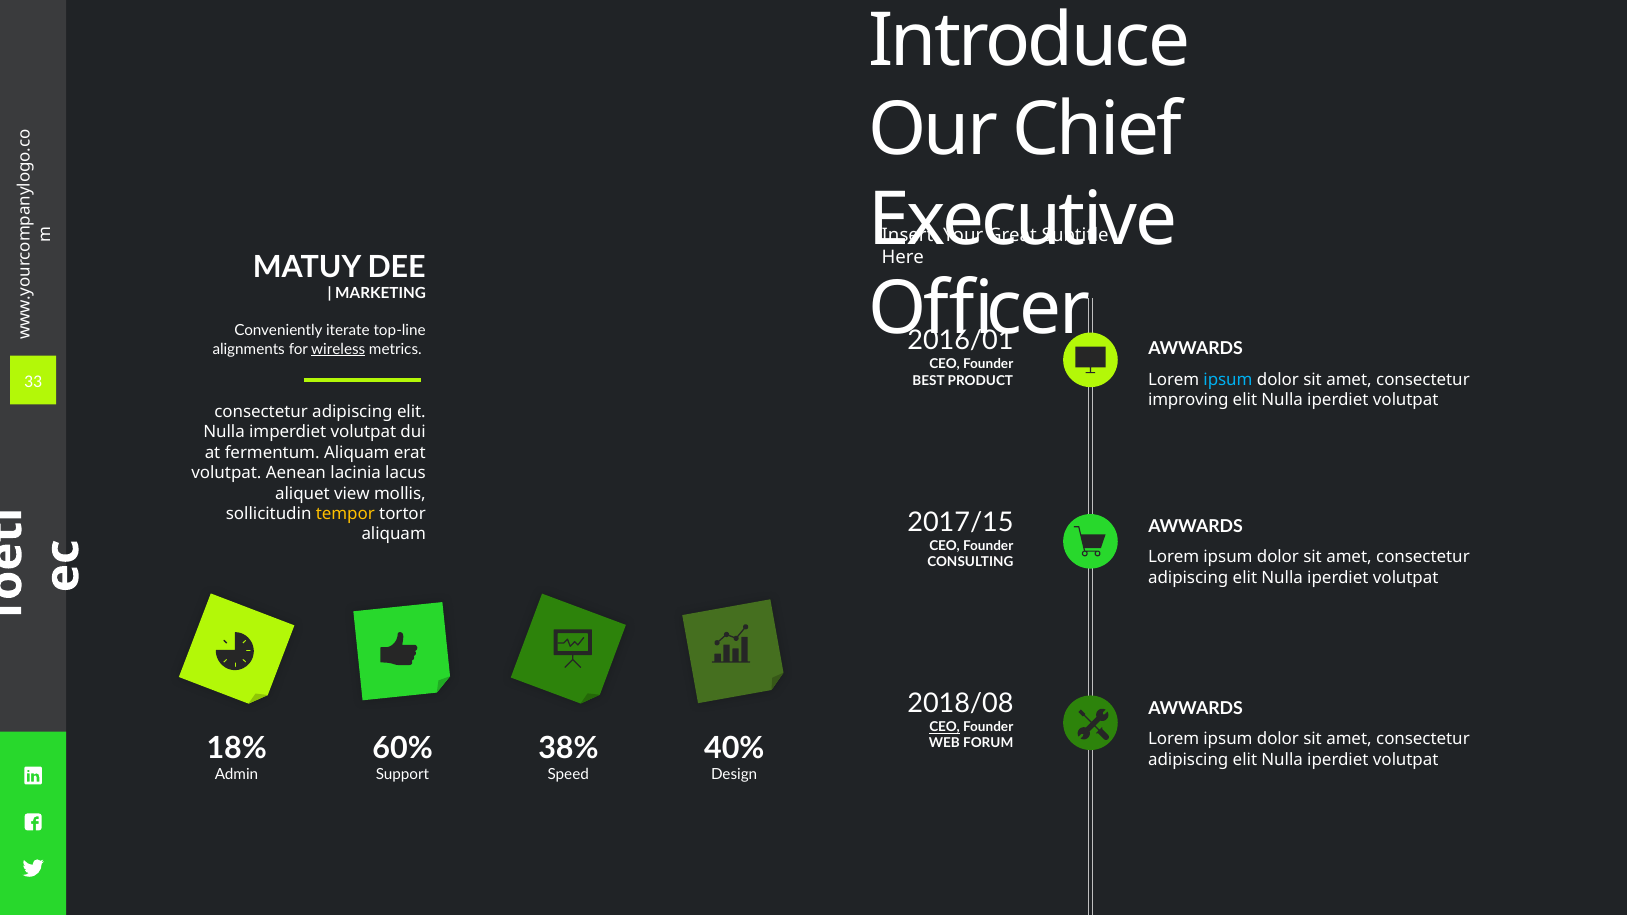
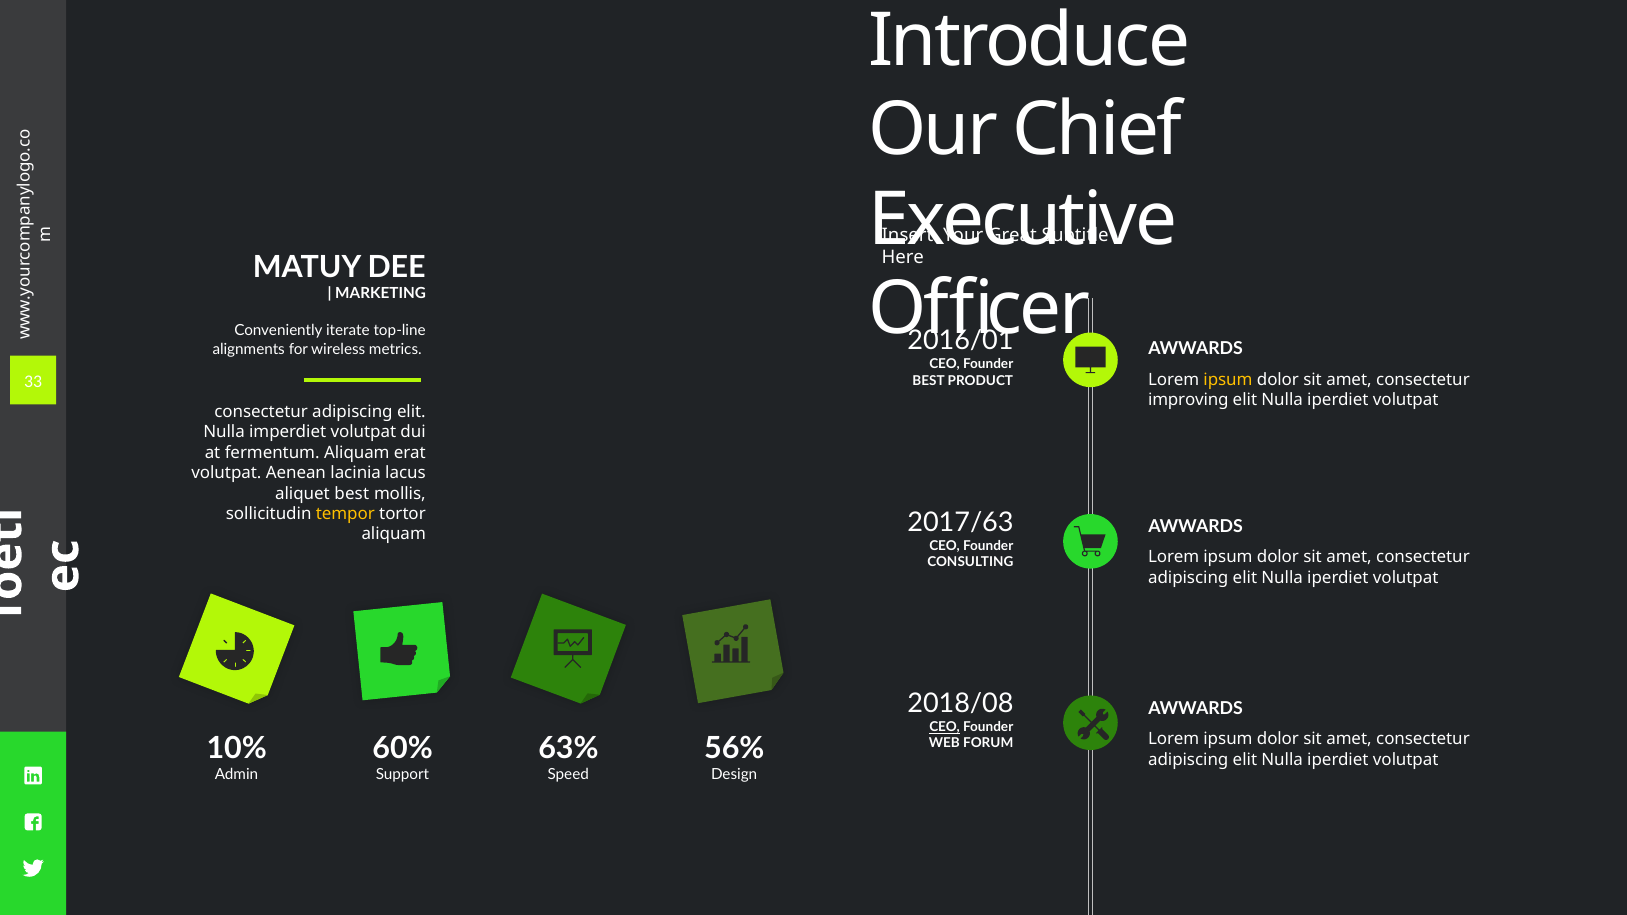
wireless underline: present -> none
ipsum at (1228, 380) colour: light blue -> yellow
aliquet view: view -> best
2017/15: 2017/15 -> 2017/63
18%: 18% -> 10%
38%: 38% -> 63%
40%: 40% -> 56%
